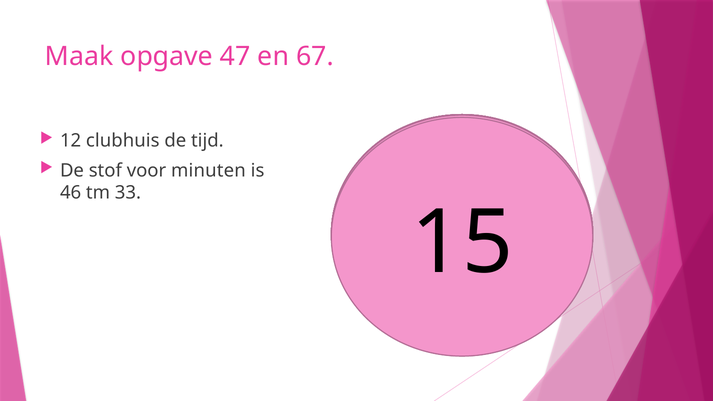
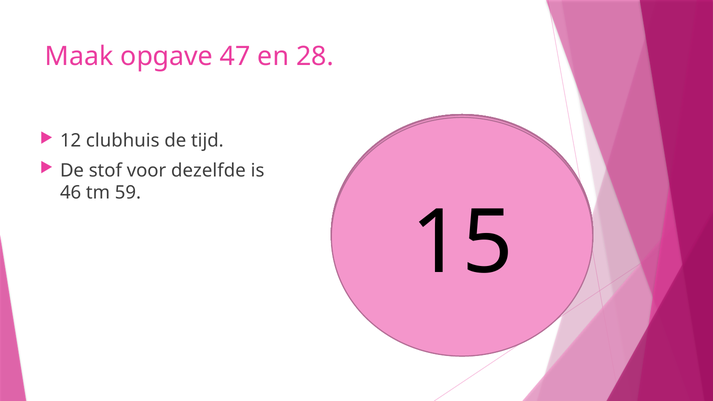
67: 67 -> 28
minuten: minuten -> dezelfde
33: 33 -> 59
